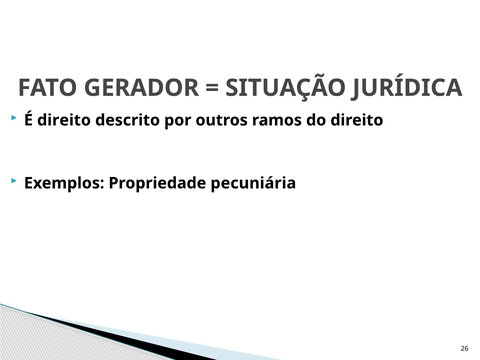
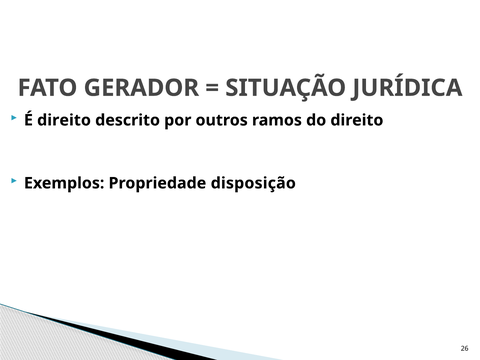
pecuniária: pecuniária -> disposição
